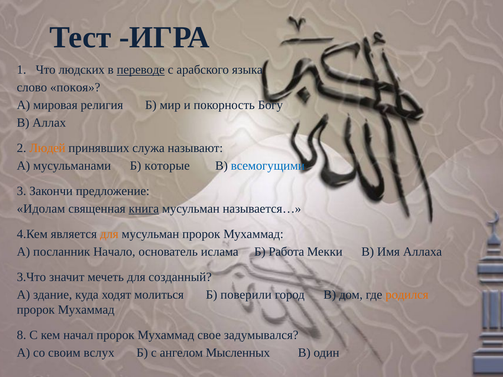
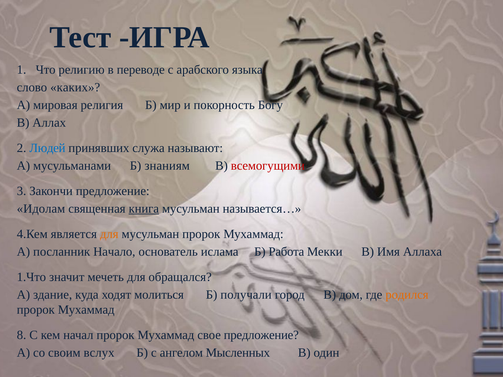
людских: людских -> религию
переводе underline: present -> none
покоя: покоя -> каких
Людей colour: orange -> blue
которые: которые -> знаниям
всемогущими colour: blue -> red
3.Что: 3.Что -> 1.Что
созданный: созданный -> обращался
поверили: поверили -> получали
свое задумывался: задумывался -> предложение
